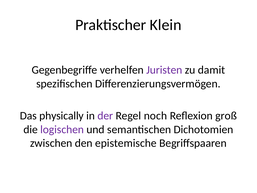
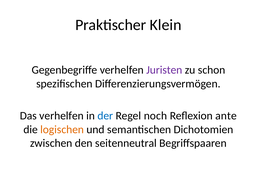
damit: damit -> schon
Das physically: physically -> verhelfen
der colour: purple -> blue
groß: groß -> ante
logischen colour: purple -> orange
epistemische: epistemische -> seitenneutral
